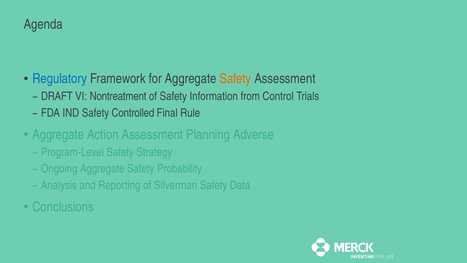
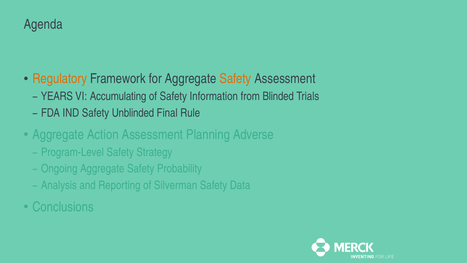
Regulatory colour: blue -> orange
DRAFT: DRAFT -> YEARS
Nontreatment: Nontreatment -> Accumulating
Control: Control -> Blinded
Controlled: Controlled -> Unblinded
